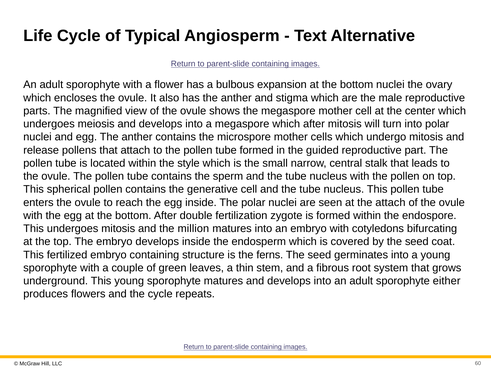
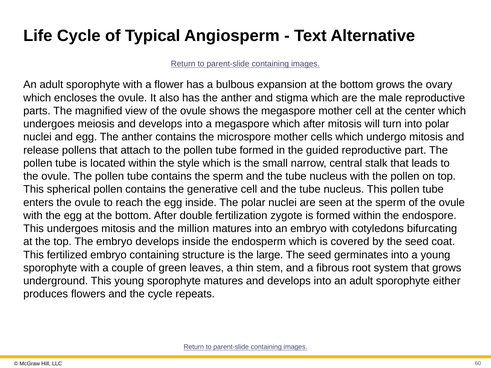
bottom nuclei: nuclei -> grows
at the attach: attach -> sperm
ferns: ferns -> large
